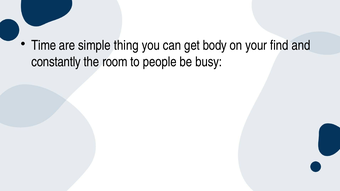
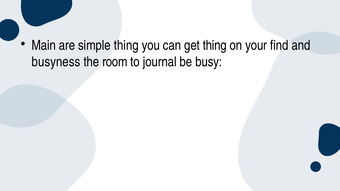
Time: Time -> Main
get body: body -> thing
constantly: constantly -> busyness
people: people -> journal
